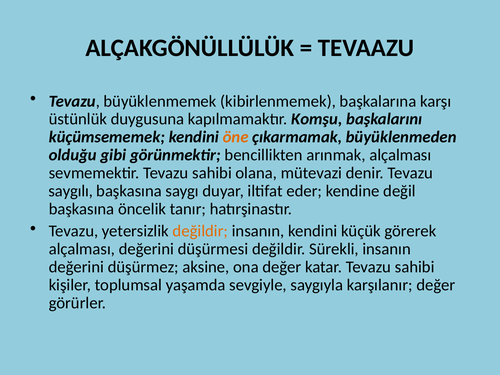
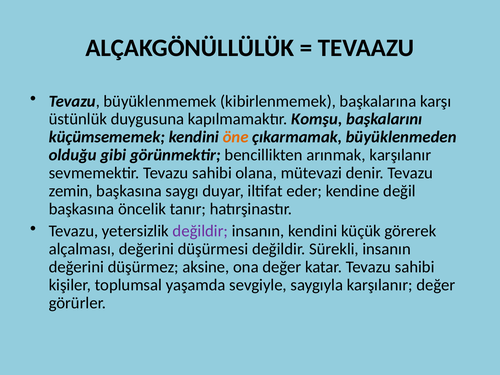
arınmak alçalması: alçalması -> karşılanır
saygılı: saygılı -> zemin
değildir at (200, 231) colour: orange -> purple
